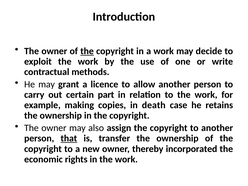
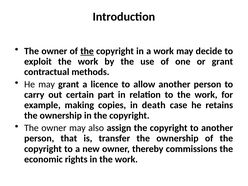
or write: write -> grant
that underline: present -> none
incorporated: incorporated -> commissions
